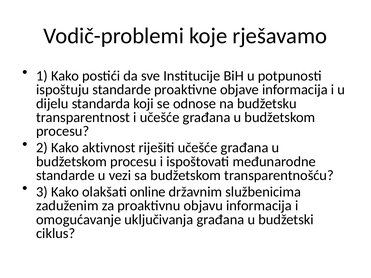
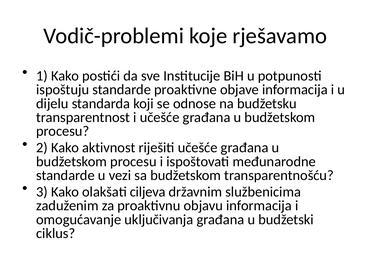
online: online -> ciljeva
